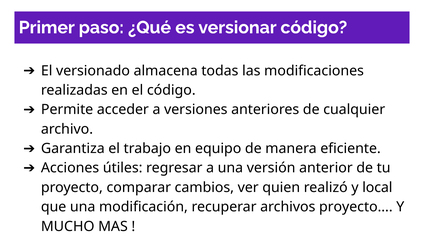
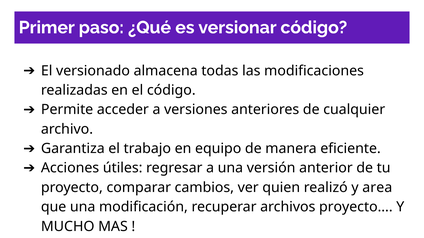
local: local -> area
